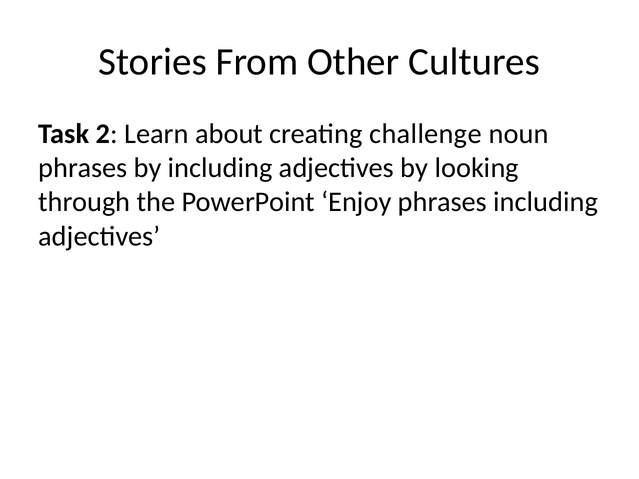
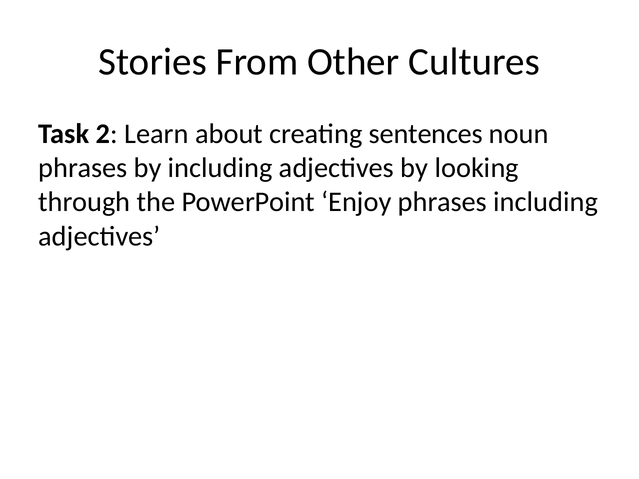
challenge: challenge -> sentences
